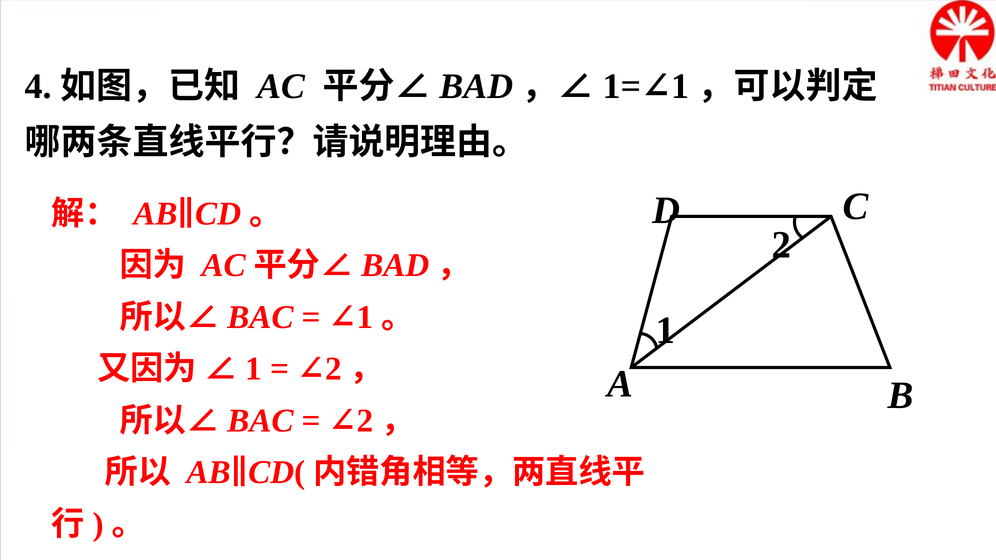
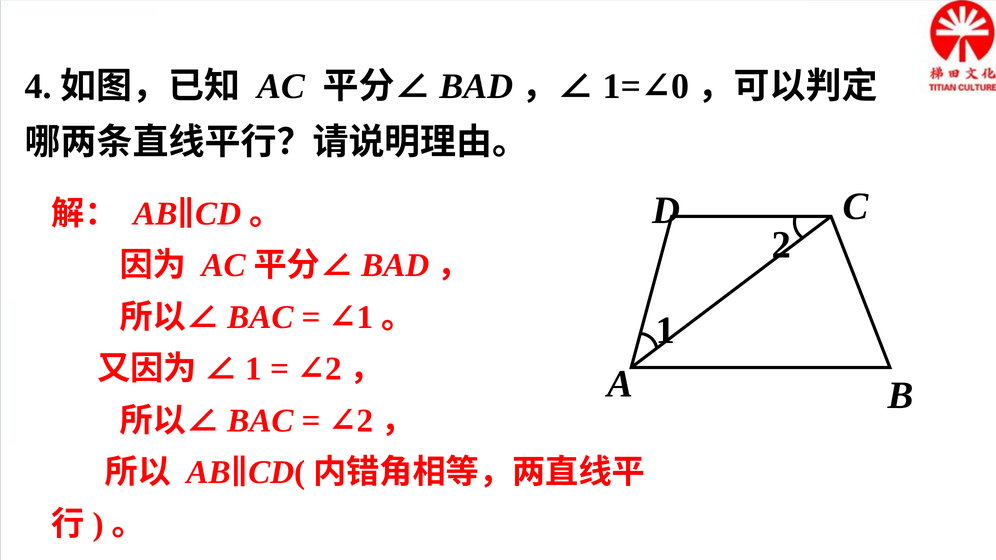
1 at (680, 86): 1 -> 0
